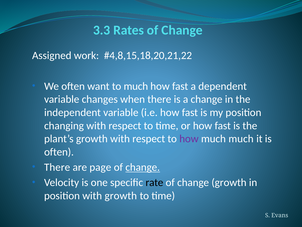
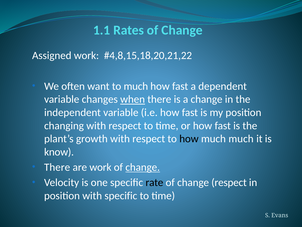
3.3: 3.3 -> 1.1
when underline: none -> present
how at (189, 139) colour: purple -> black
often at (59, 152): often -> know
are page: page -> work
change growth: growth -> respect
with growth: growth -> specific
